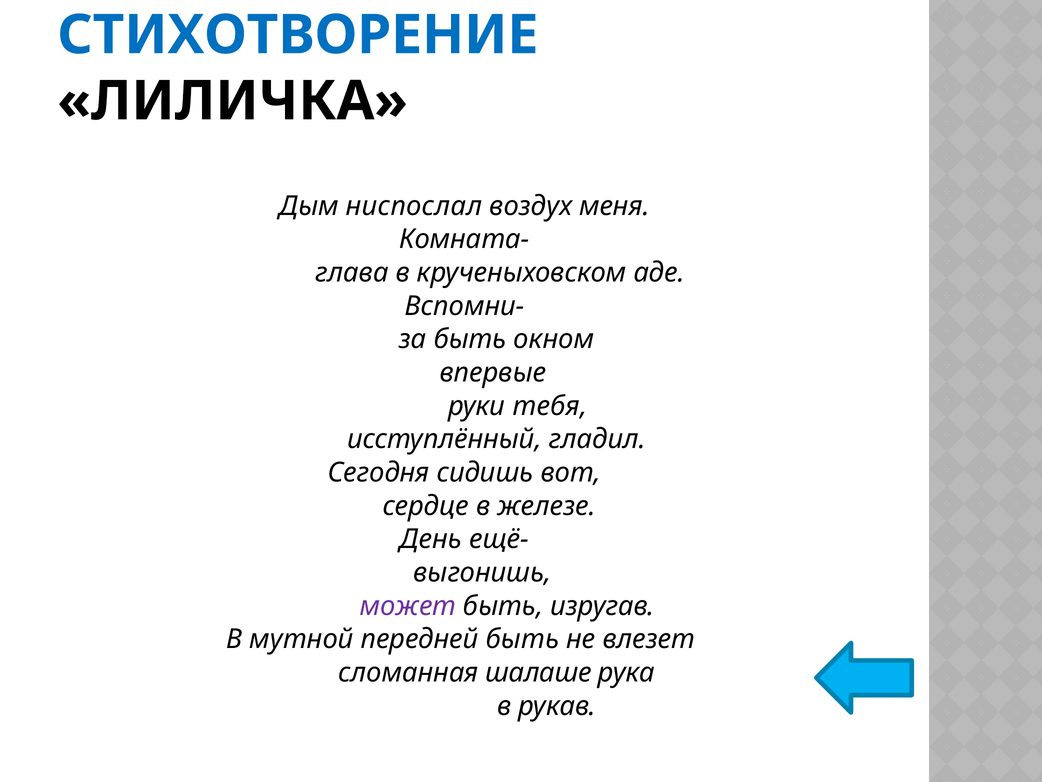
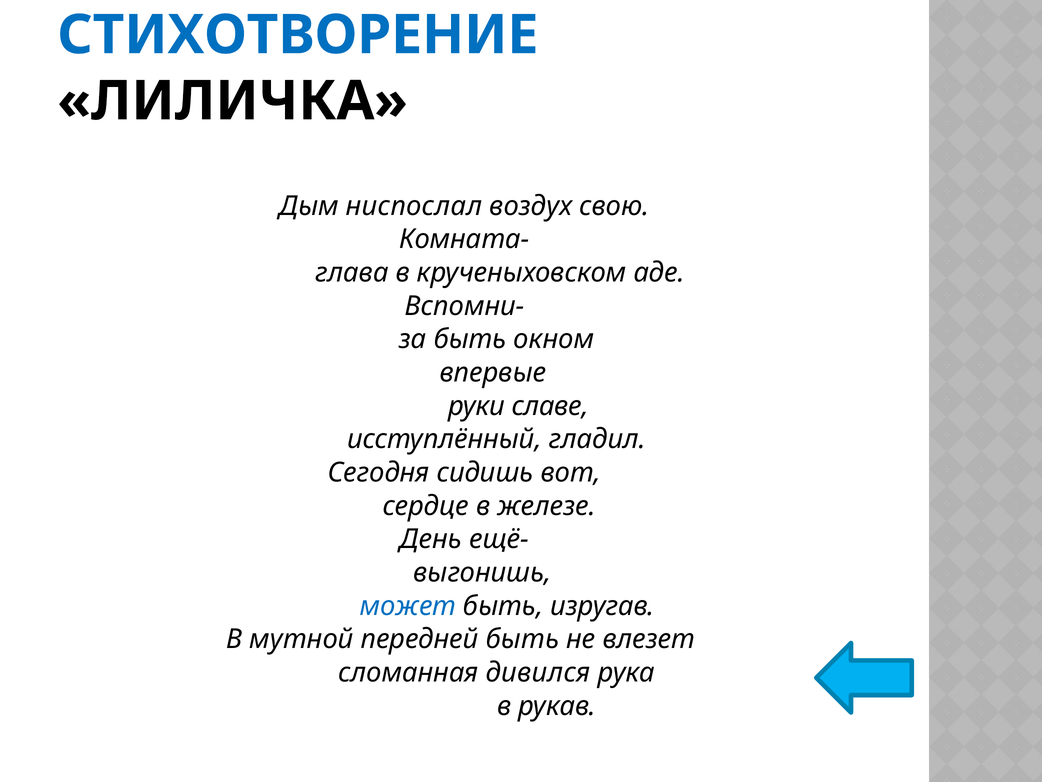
меня: меня -> свою
тебя: тебя -> славе
может colour: purple -> blue
шалаше: шалаше -> дивился
